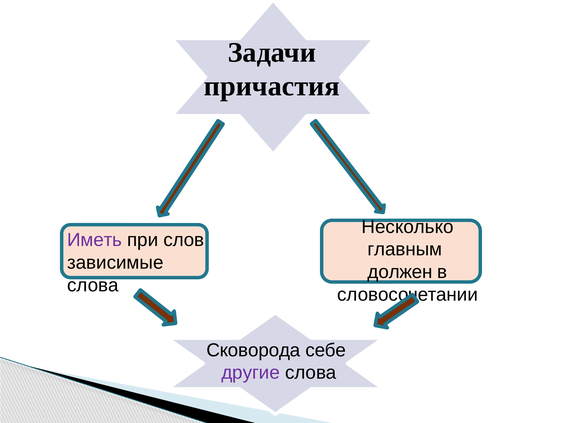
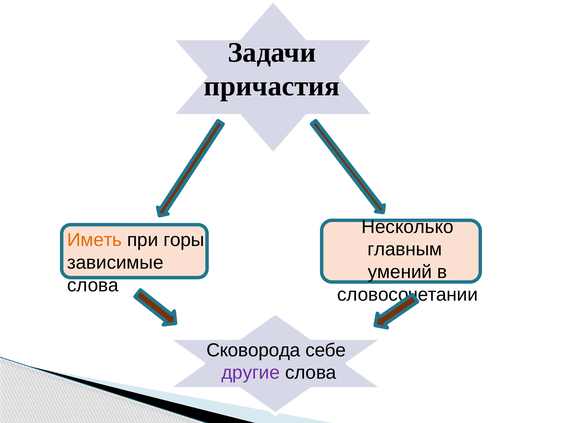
Иметь colour: purple -> orange
слов: слов -> горы
должен: должен -> умений
